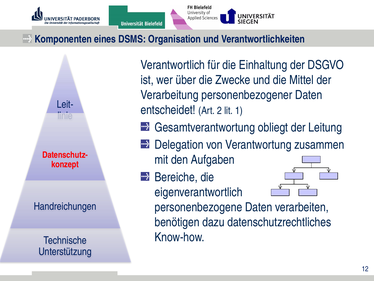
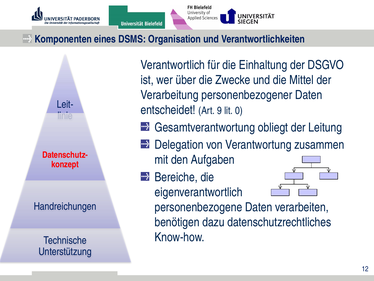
2: 2 -> 9
1: 1 -> 0
